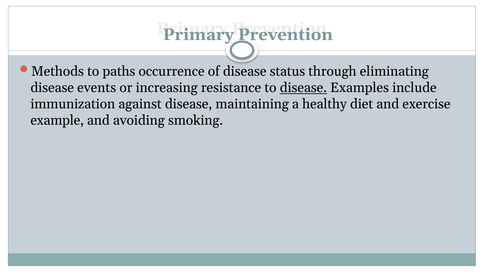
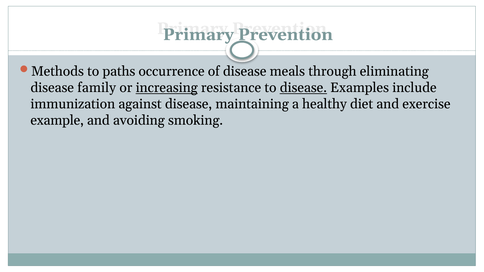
status: status -> meals
events: events -> family
increasing underline: none -> present
